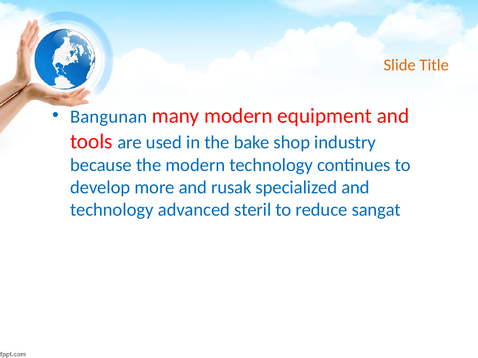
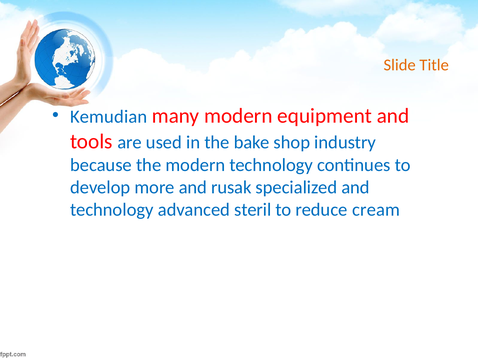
Bangunan: Bangunan -> Kemudian
sangat: sangat -> cream
